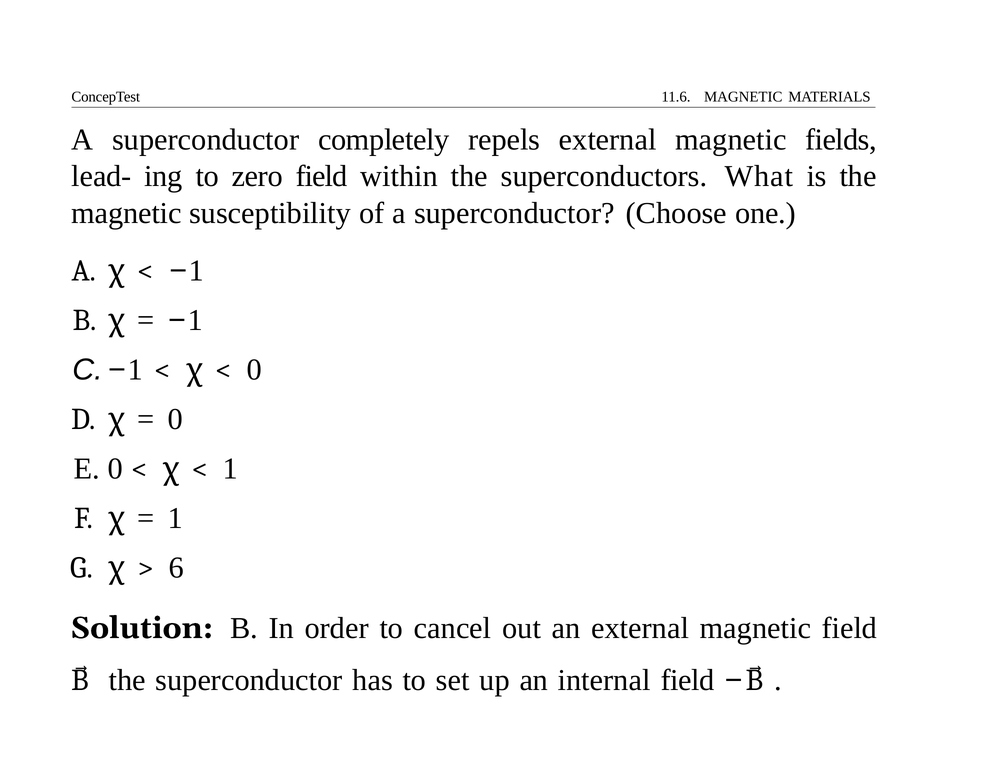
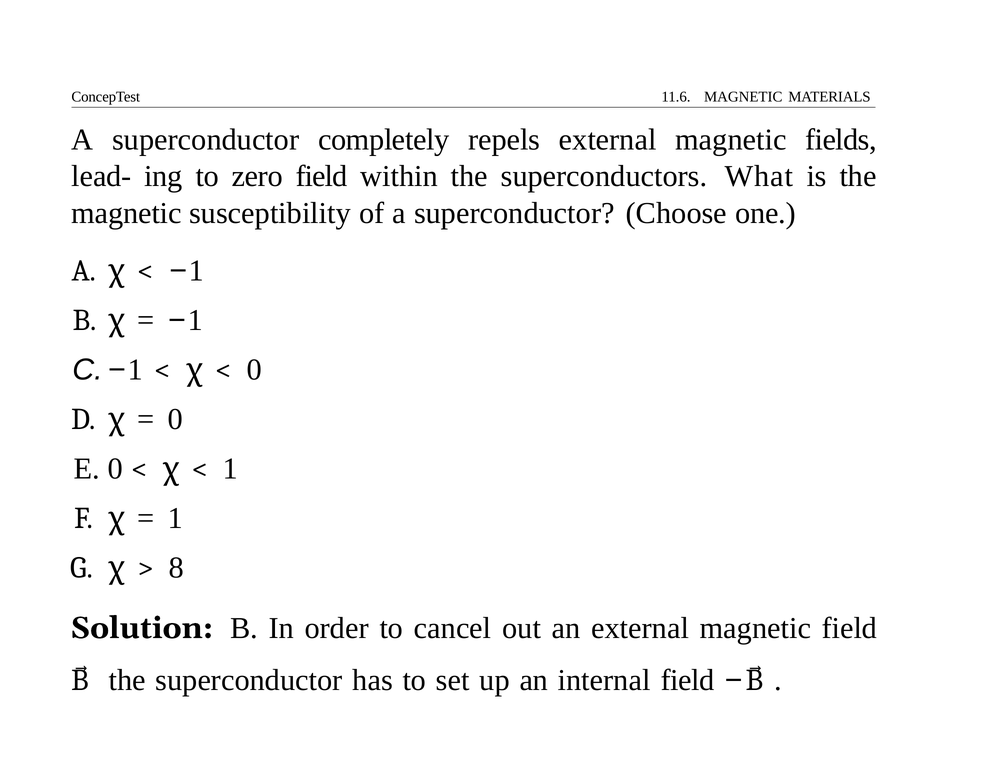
6: 6 -> 8
